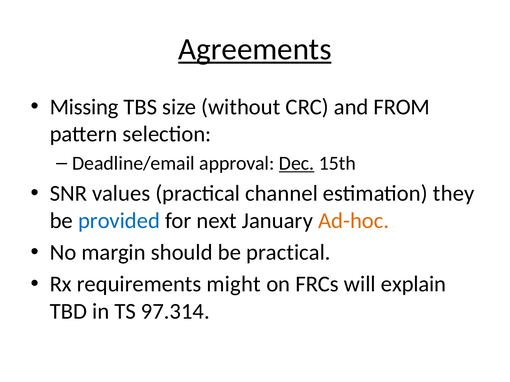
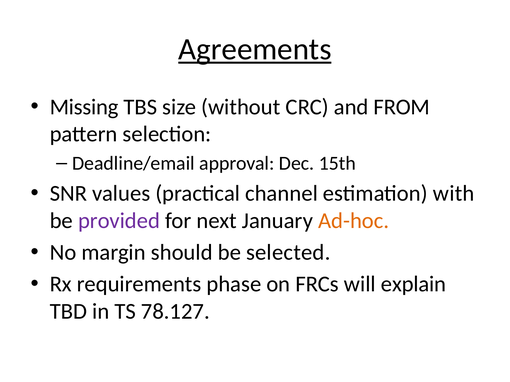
Dec underline: present -> none
they: they -> with
provided colour: blue -> purple
be practical: practical -> selected
might: might -> phase
97.314: 97.314 -> 78.127
